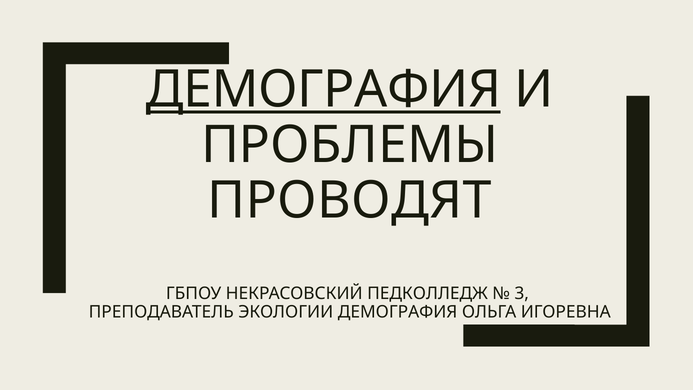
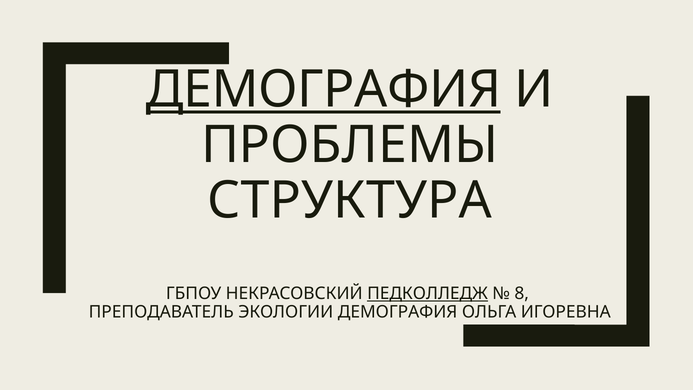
ПРОВОДЯТ: ПРОВОДЯТ -> СТРУКТУРА
ПЕДКОЛЛЕДЖ underline: none -> present
3: 3 -> 8
